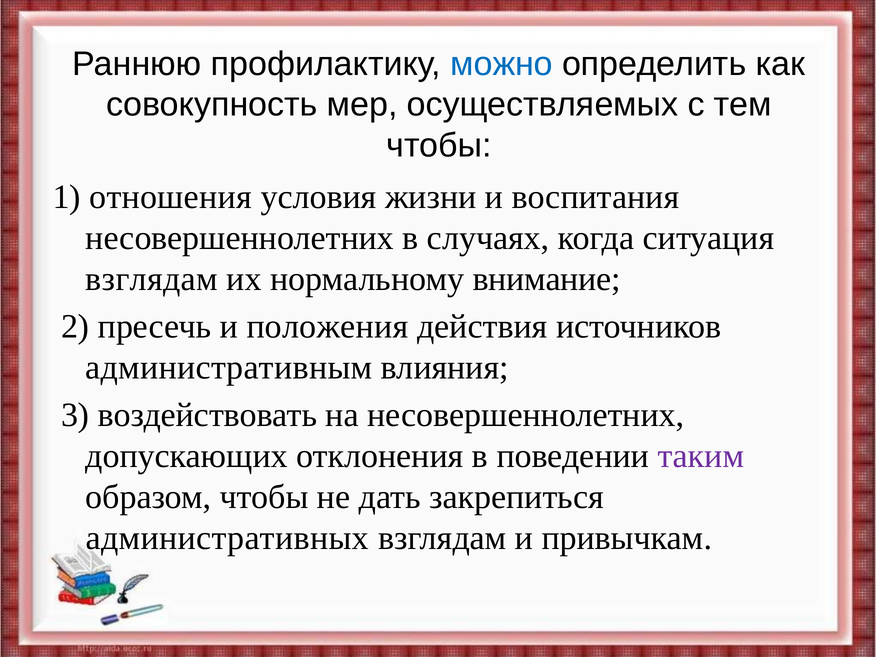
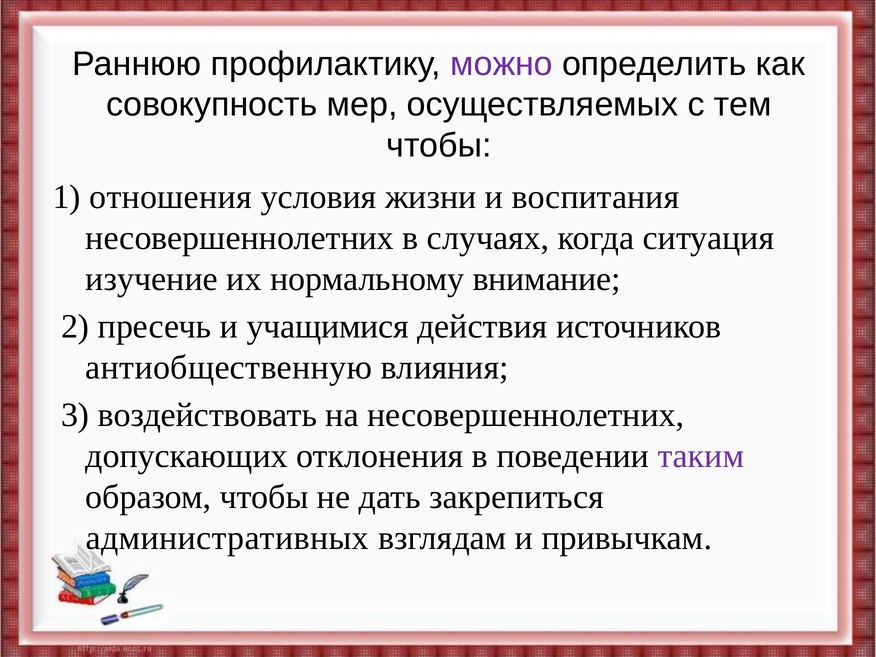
можно colour: blue -> purple
взглядам at (152, 279): взглядам -> изучение
положения: положения -> учащимися
административным: административным -> антиобщественную
